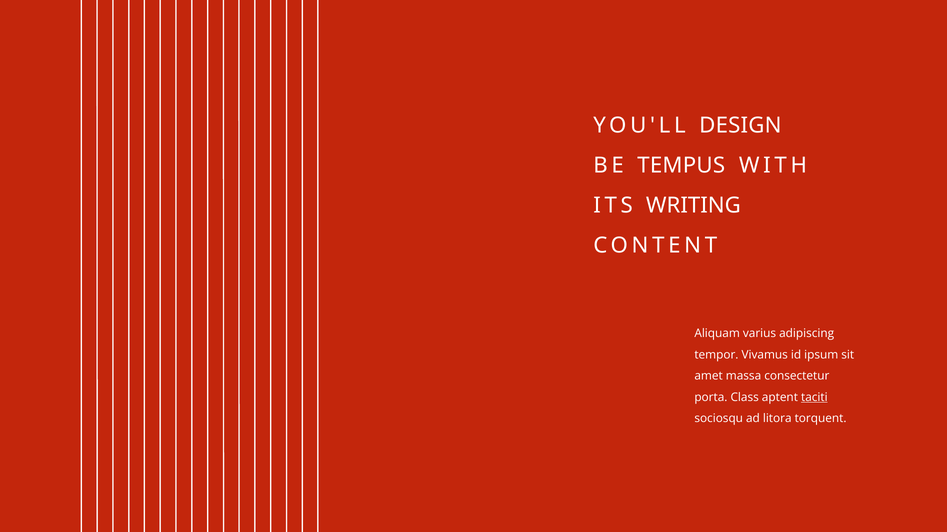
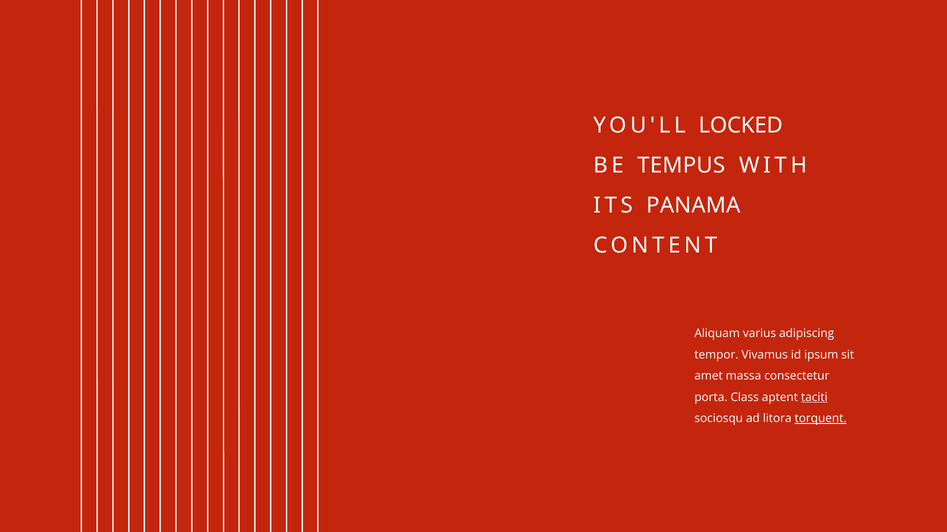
DESIGN: DESIGN -> LOCKED
WRITING: WRITING -> PANAMA
torquent underline: none -> present
